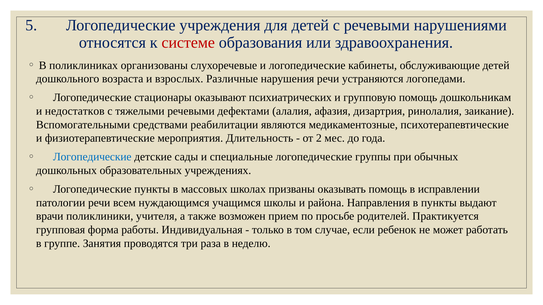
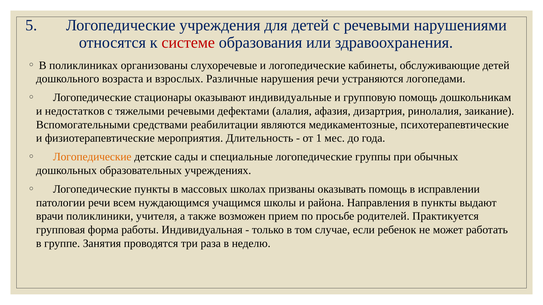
психиатрических: психиатрических -> индивидуальные
2: 2 -> 1
Логопедические at (92, 157) colour: blue -> orange
